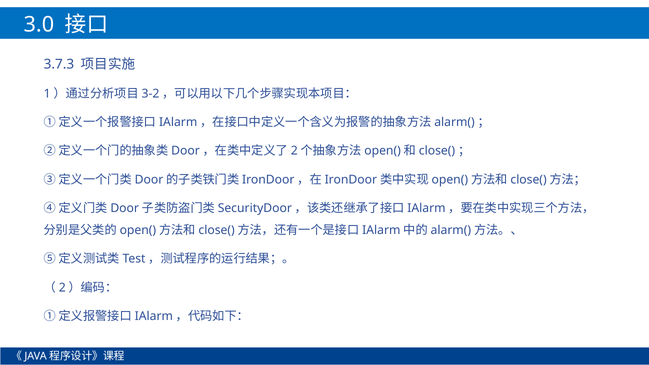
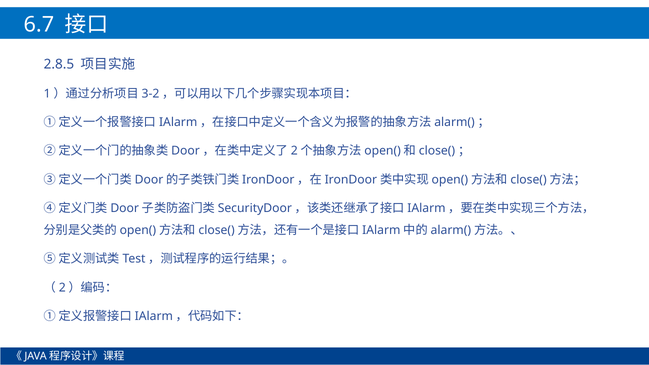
3.0: 3.0 -> 6.7
3.7.3: 3.7.3 -> 2.8.5
